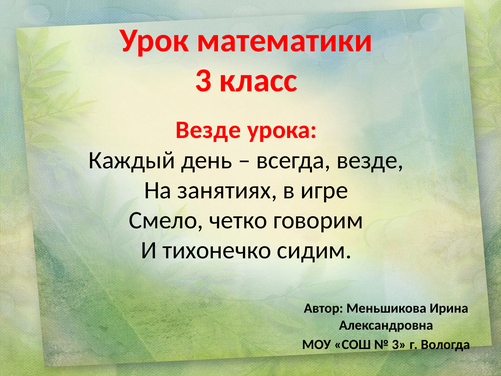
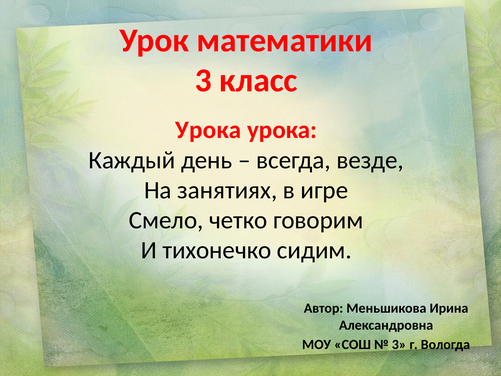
Везде at (208, 130): Везде -> Урока
